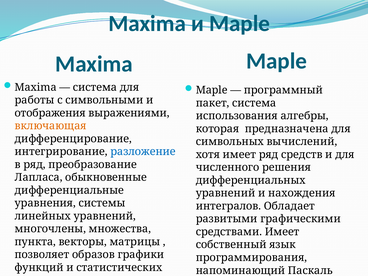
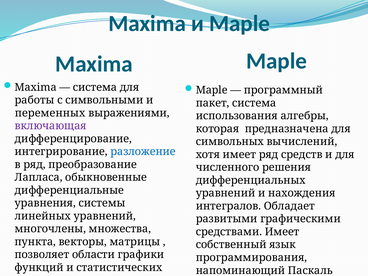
отображения: отображения -> переменных
включающая colour: orange -> purple
образов: образов -> области
